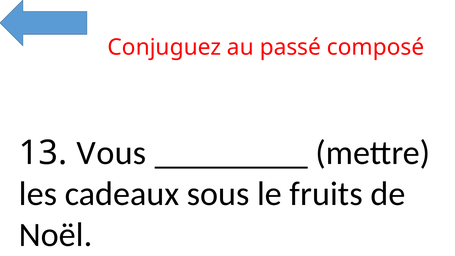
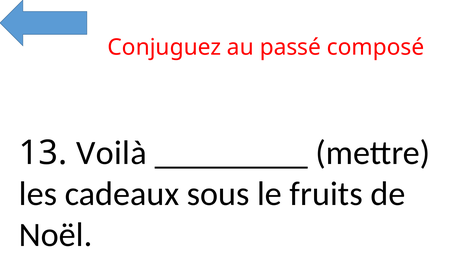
Vous: Vous -> Voilà
